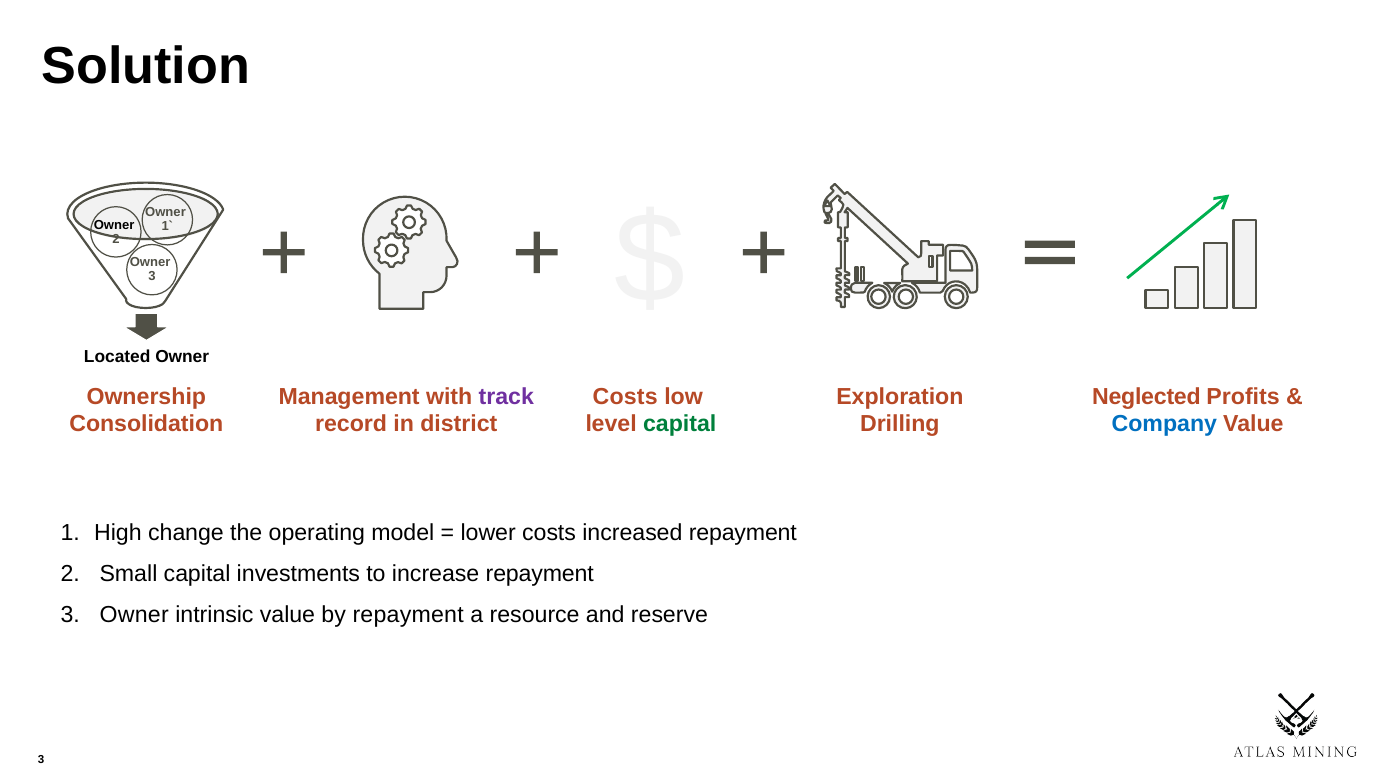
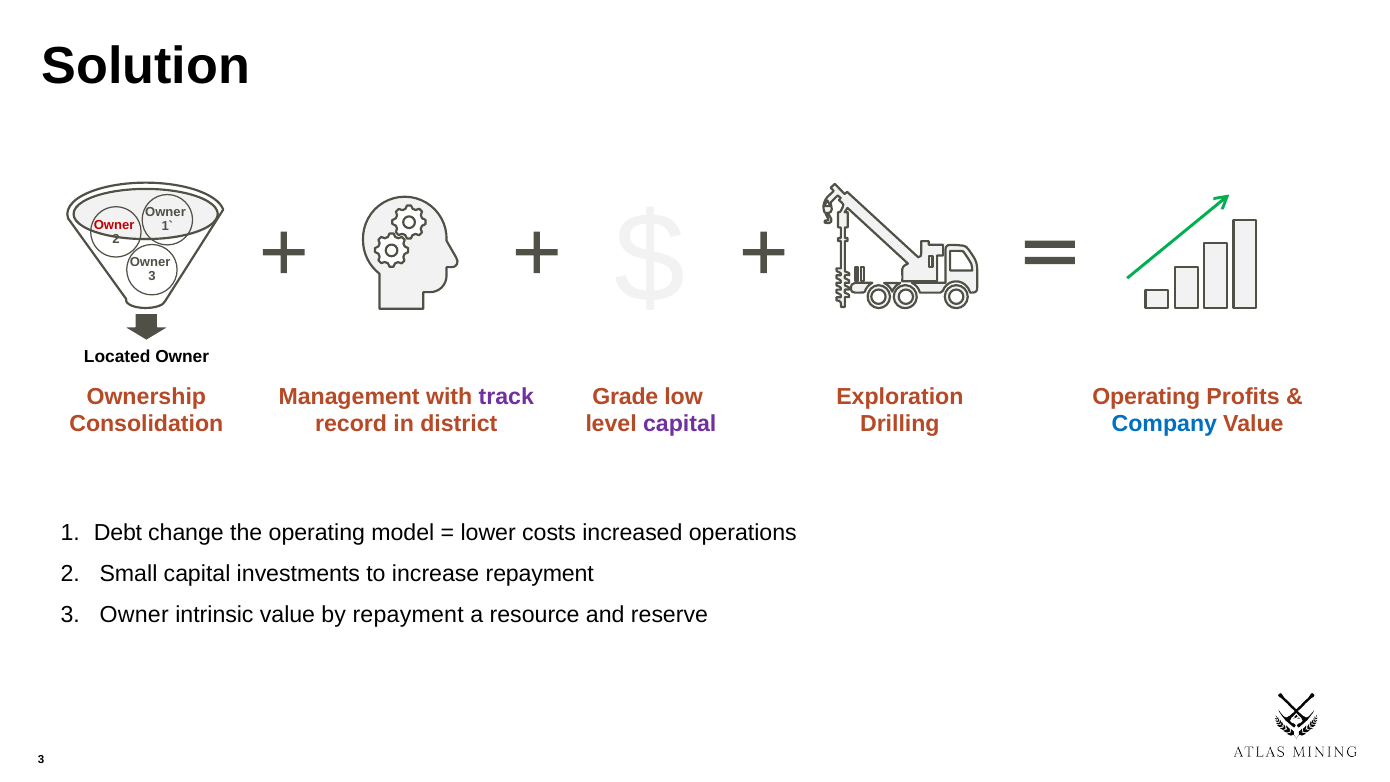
Owner at (114, 225) colour: black -> red
Costs at (625, 397): Costs -> Grade
Neglected at (1146, 397): Neglected -> Operating
capital at (680, 424) colour: green -> purple
High: High -> Debt
increased repayment: repayment -> operations
